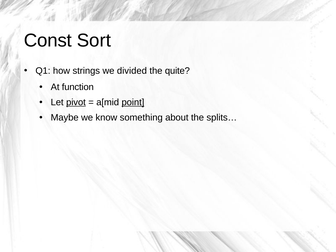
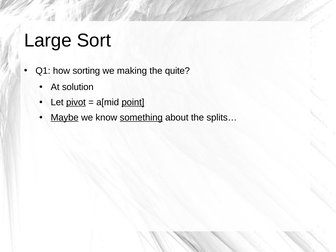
Const: Const -> Large
strings: strings -> sorting
divided: divided -> making
function: function -> solution
Maybe underline: none -> present
something underline: none -> present
